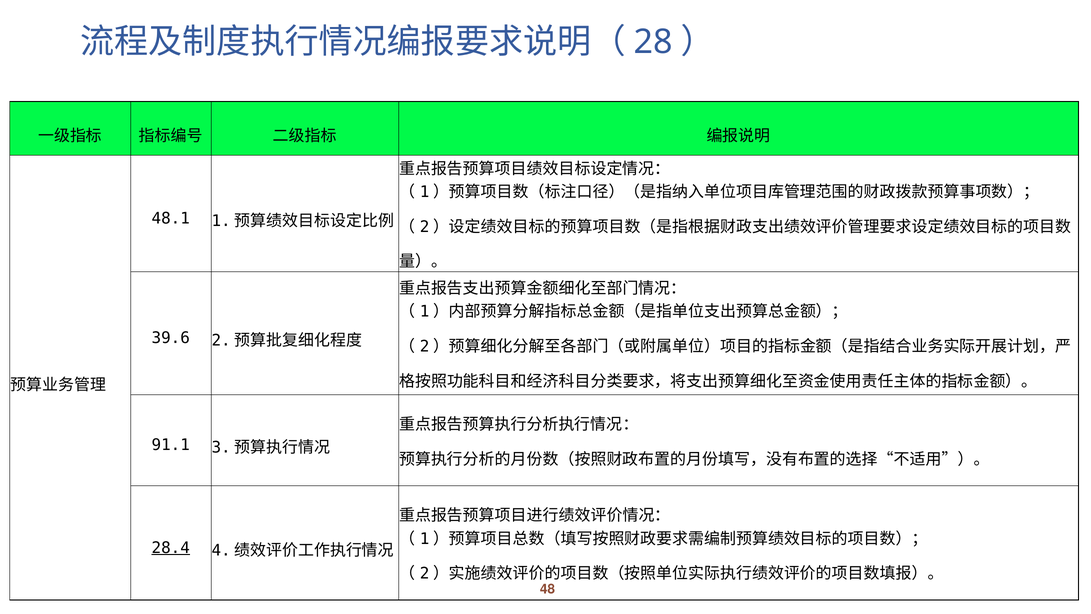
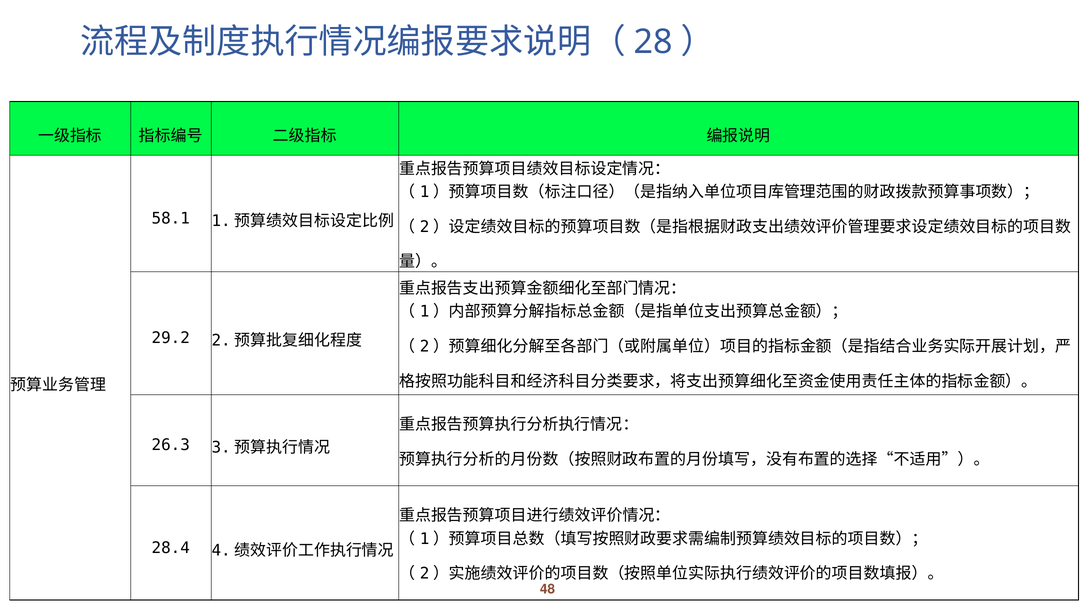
48.1: 48.1 -> 58.1
39.6: 39.6 -> 29.2
91.1: 91.1 -> 26.3
28.4 underline: present -> none
